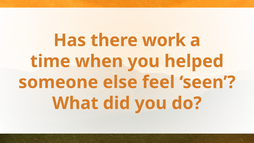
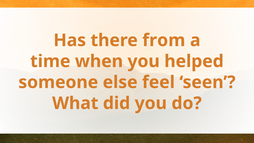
work: work -> from
